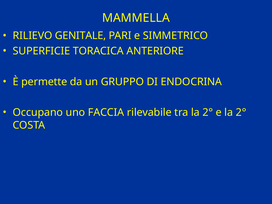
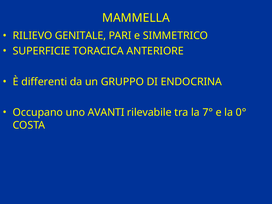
permette: permette -> differenti
FACCIA: FACCIA -> AVANTI
tra la 2°: 2° -> 7°
e la 2°: 2° -> 0°
